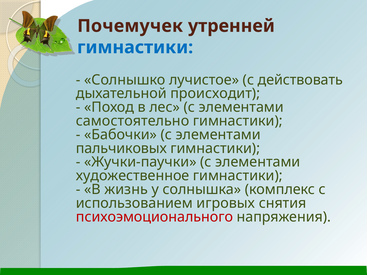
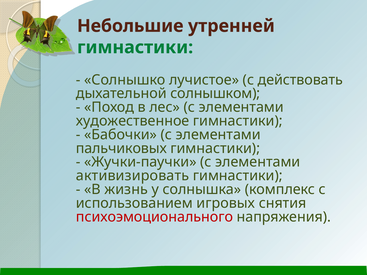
Почемучек: Почемучек -> Небольшие
гимнастики at (135, 47) colour: blue -> green
происходит: происходит -> солнышком
самостоятельно: самостоятельно -> художественное
художественное: художественное -> активизировать
